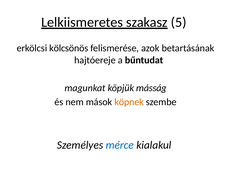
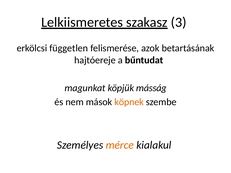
5: 5 -> 3
kölcsönös: kölcsönös -> független
mérce colour: blue -> orange
